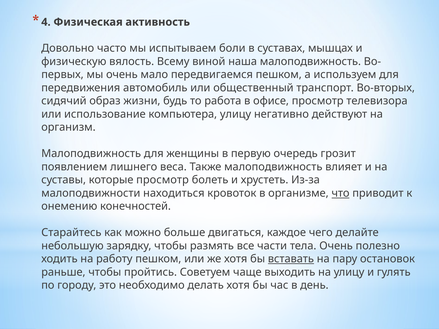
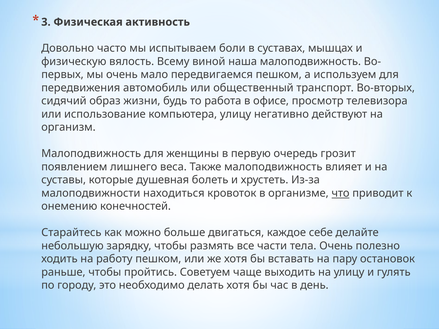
4: 4 -> 3
которые просмотр: просмотр -> душевная
чего: чего -> себе
вставать underline: present -> none
